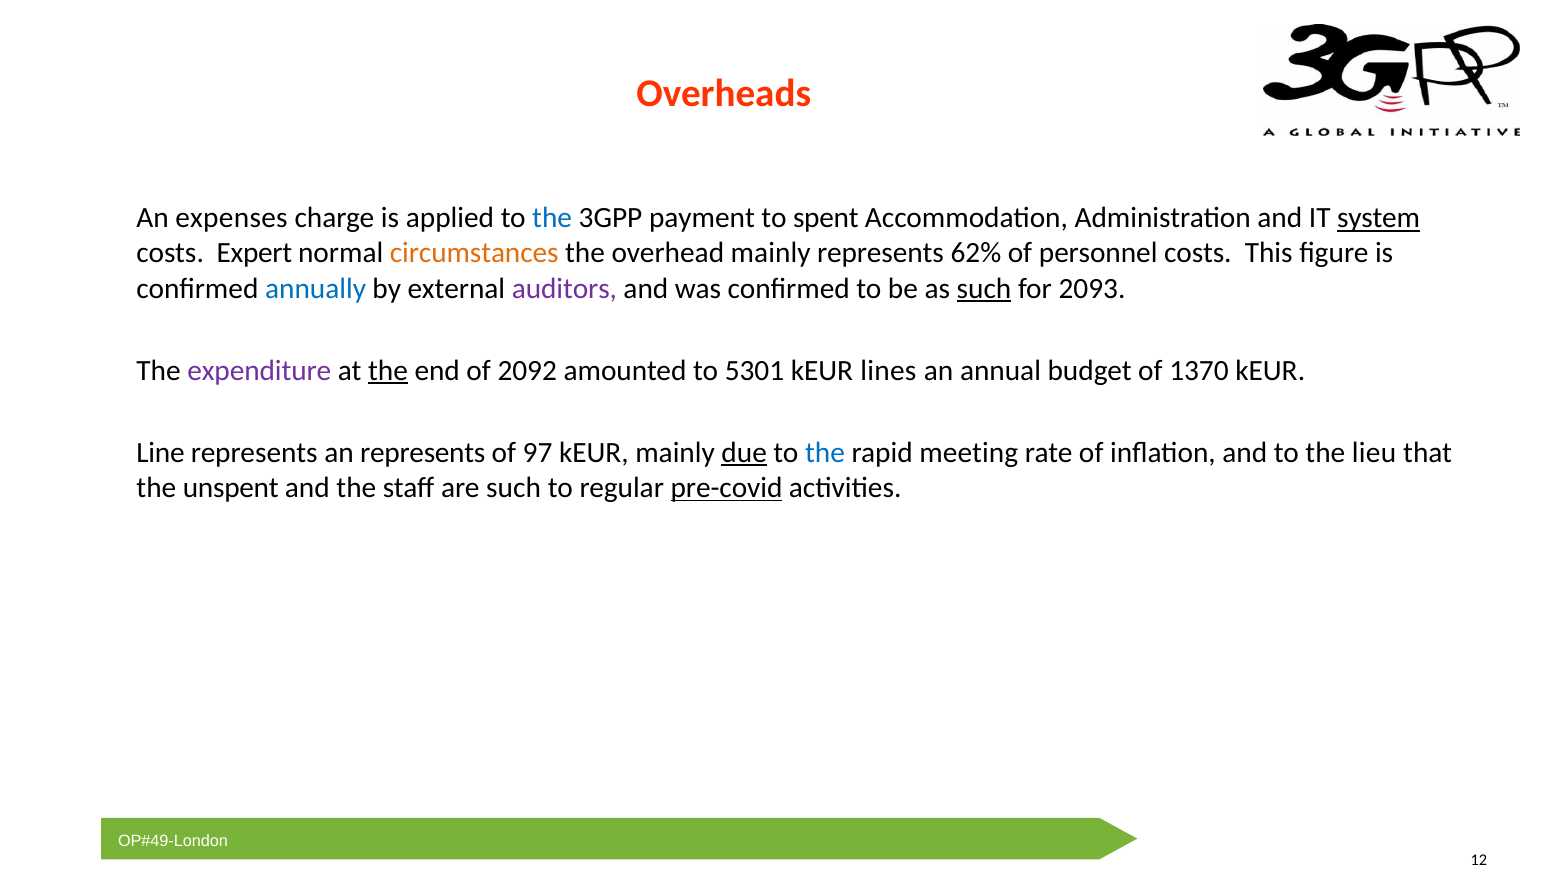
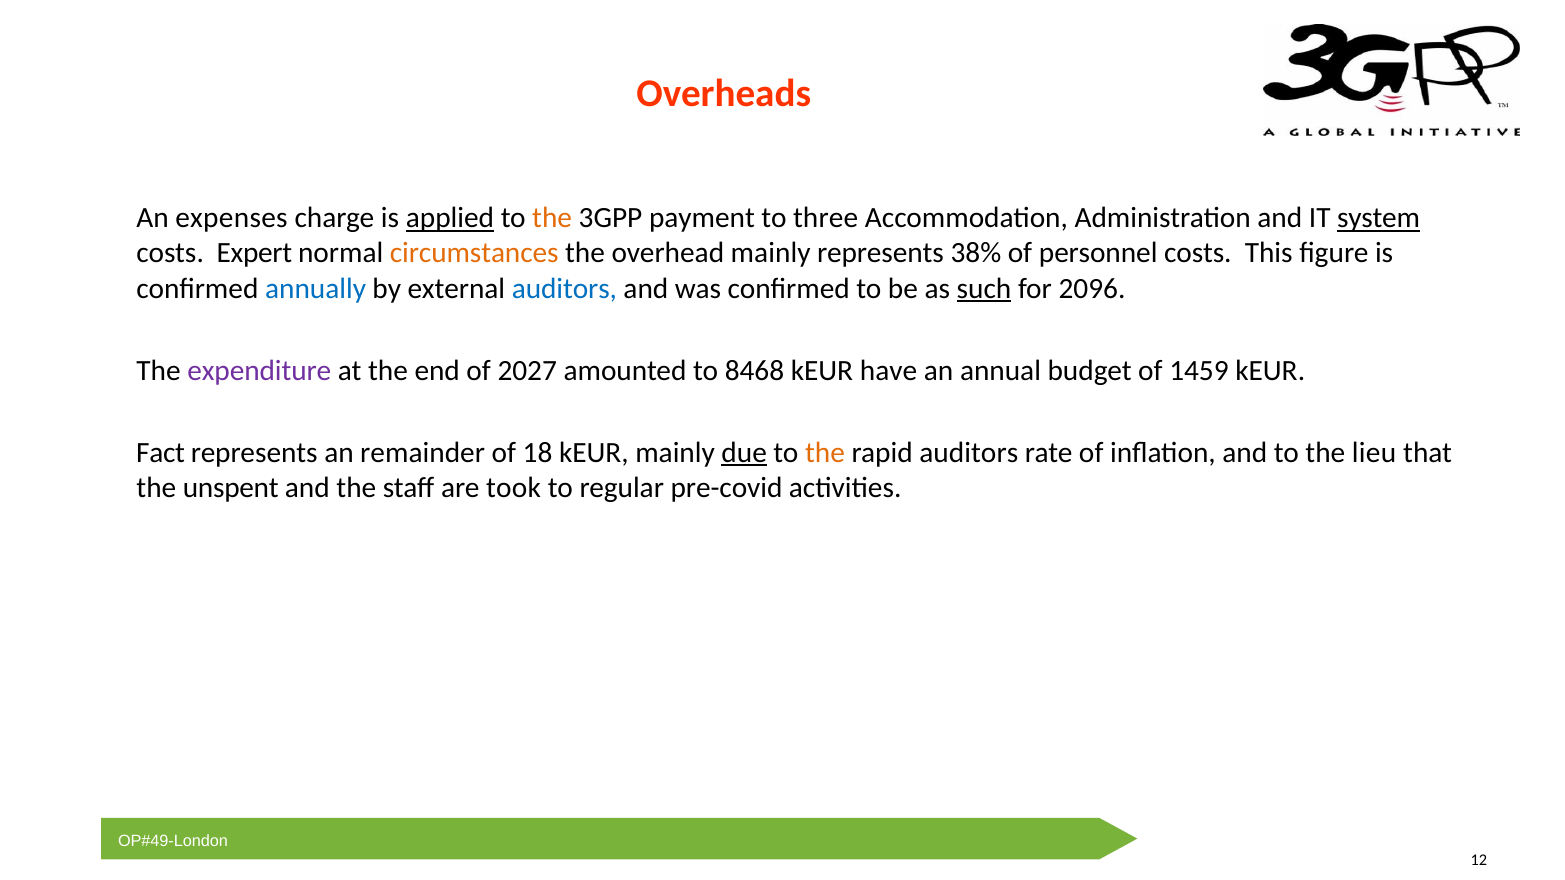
applied underline: none -> present
the at (552, 218) colour: blue -> orange
spent: spent -> three
62%: 62% -> 38%
auditors at (564, 289) colour: purple -> blue
2093: 2093 -> 2096
the at (388, 371) underline: present -> none
2092: 2092 -> 2027
5301: 5301 -> 8468
lines: lines -> have
1370: 1370 -> 1459
Line: Line -> Fact
an represents: represents -> remainder
97: 97 -> 18
the at (825, 453) colour: blue -> orange
rapid meeting: meeting -> auditors
are such: such -> took
pre-covid underline: present -> none
